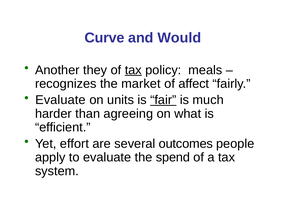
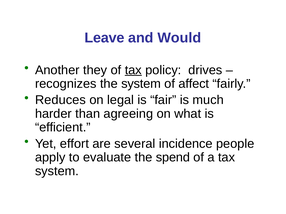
Curve: Curve -> Leave
meals: meals -> drives
the market: market -> system
Evaluate at (60, 100): Evaluate -> Reduces
units: units -> legal
fair underline: present -> none
outcomes: outcomes -> incidence
